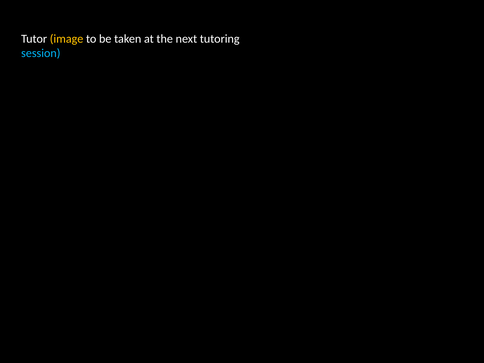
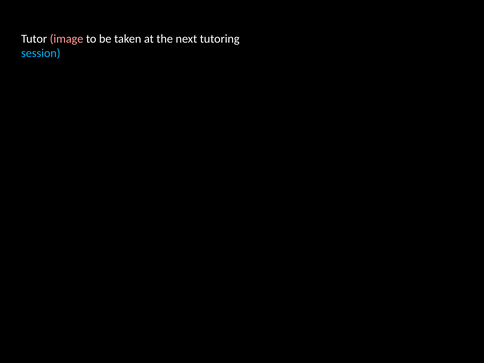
image colour: yellow -> pink
